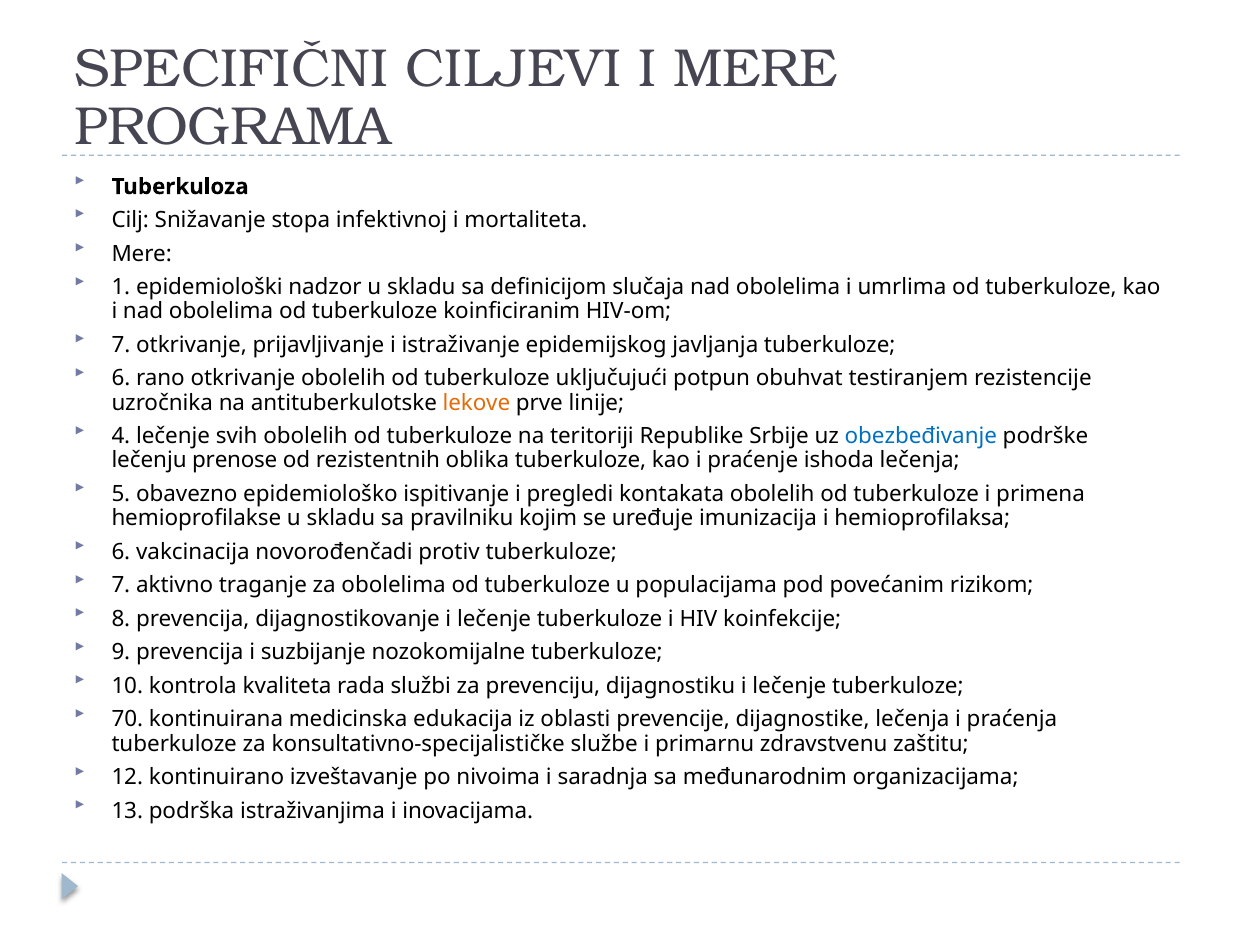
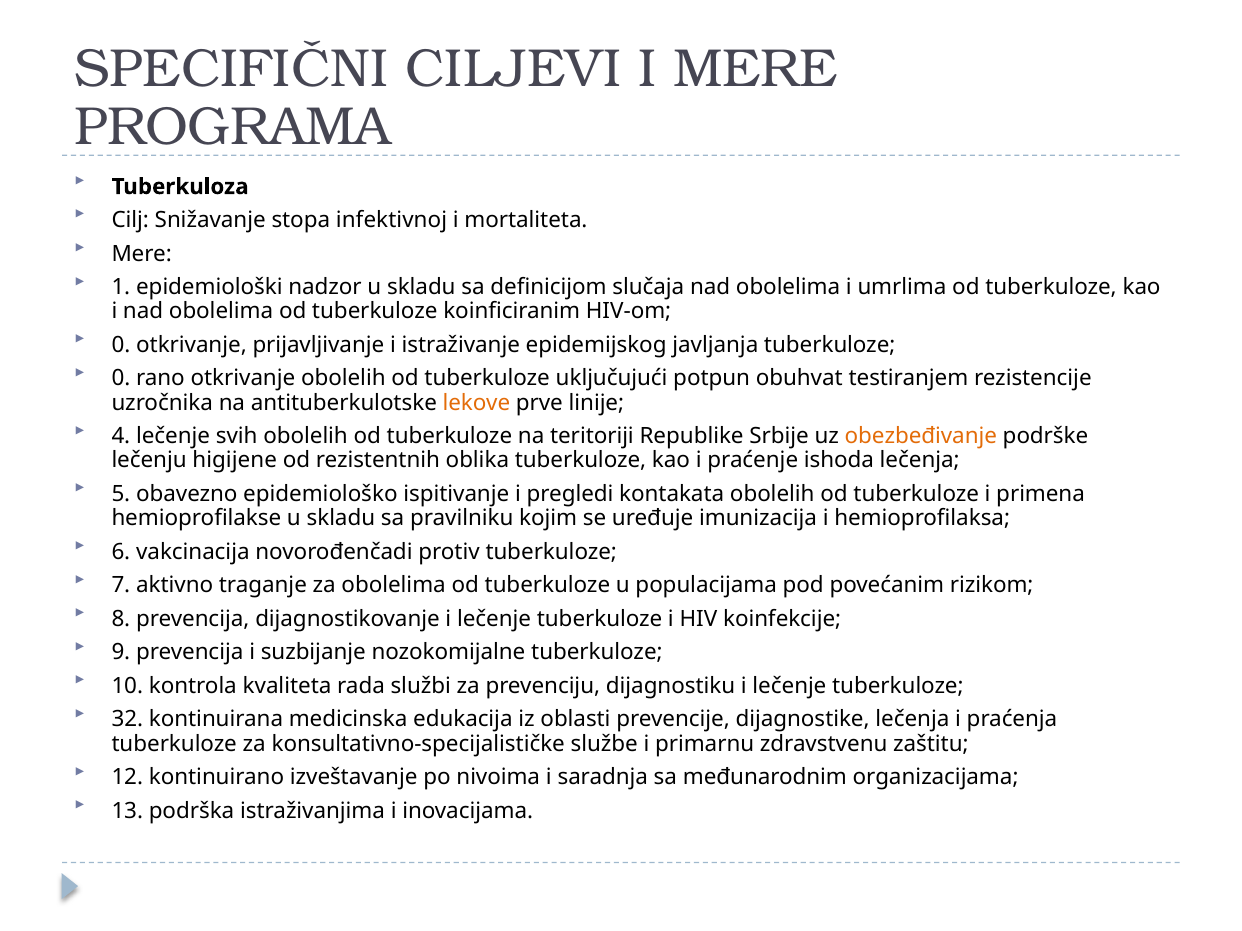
7 at (121, 345): 7 -> 0
6 at (121, 379): 6 -> 0
obezbeđivanje colour: blue -> orange
prenose: prenose -> higijene
70: 70 -> 32
